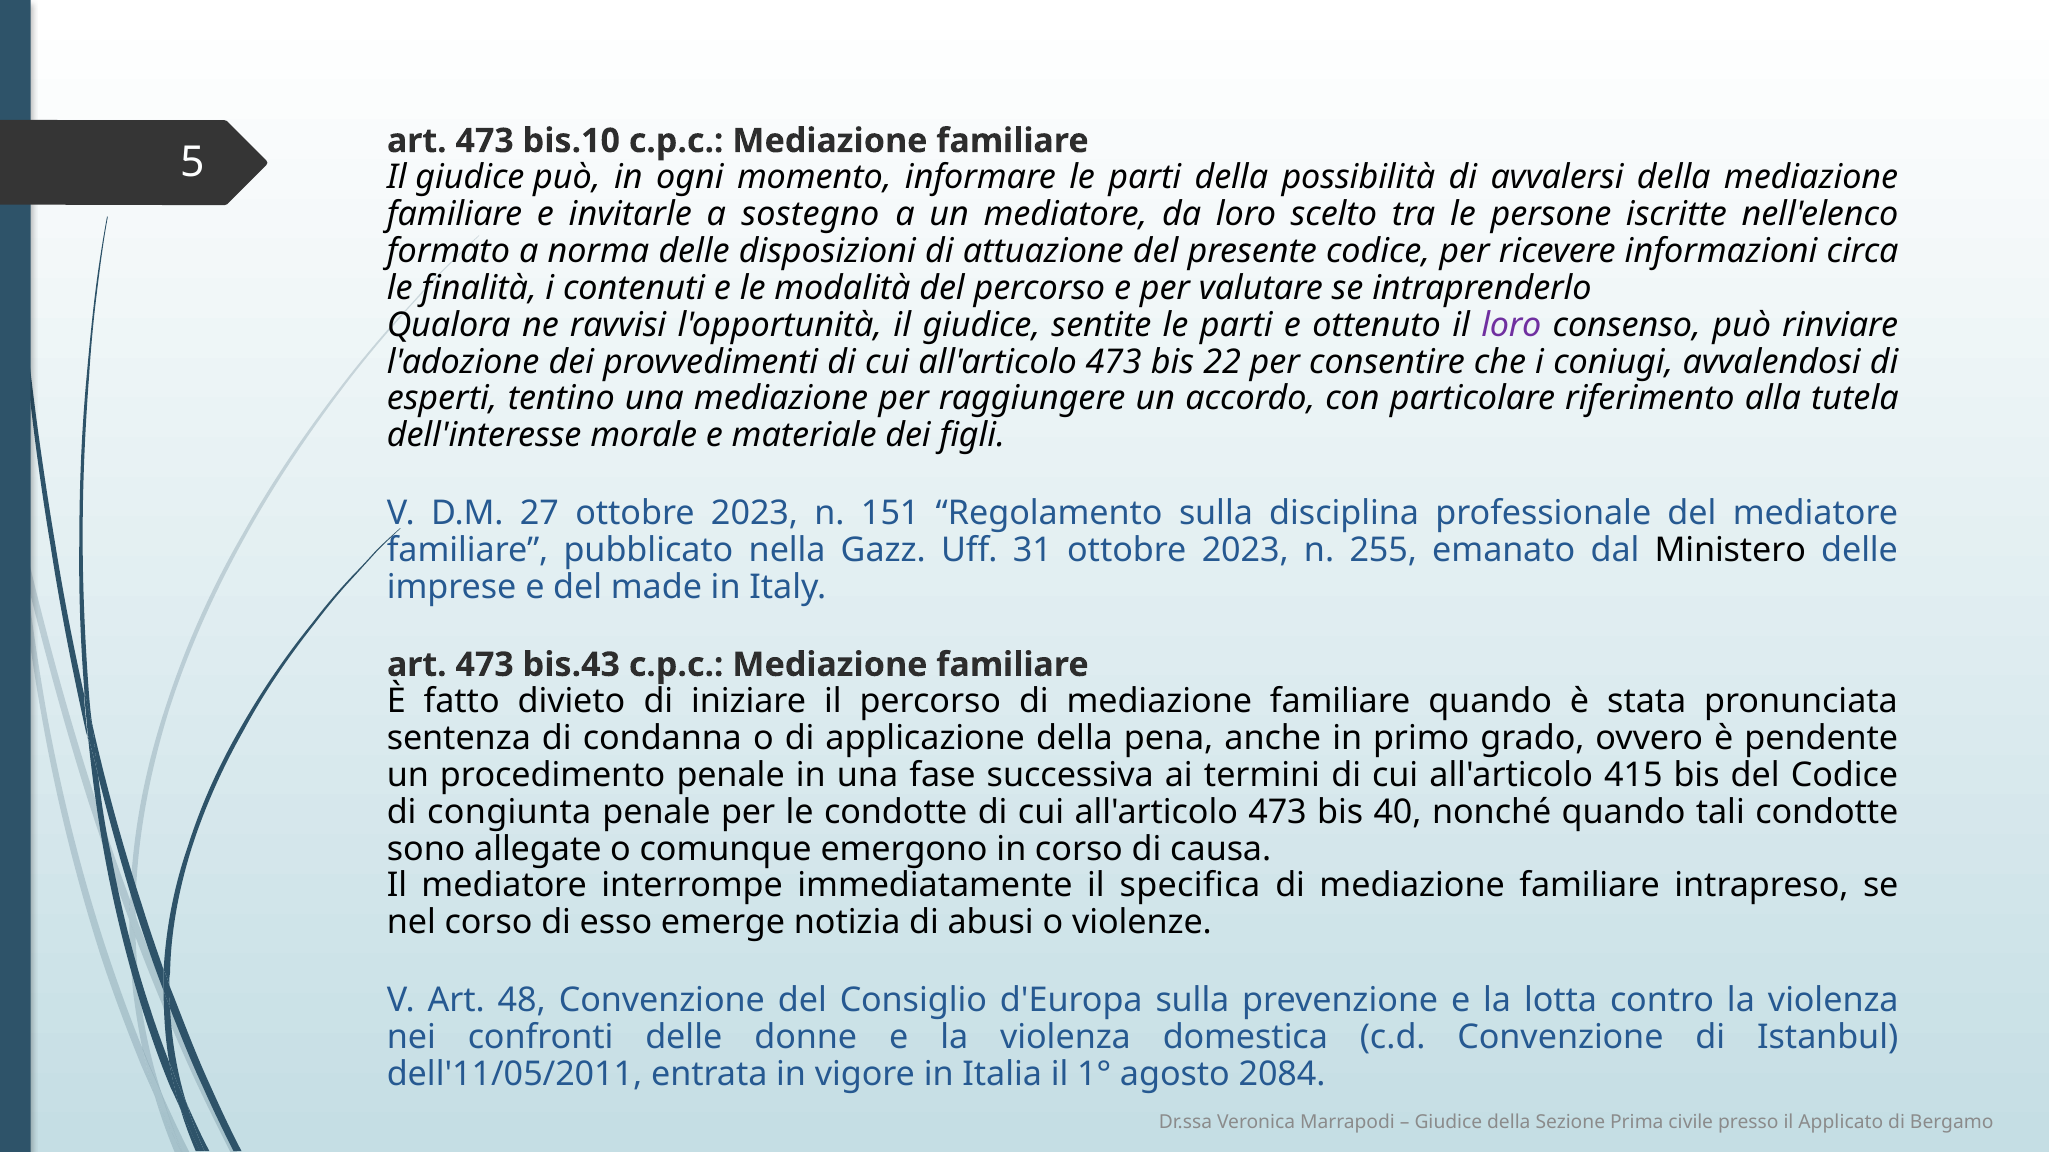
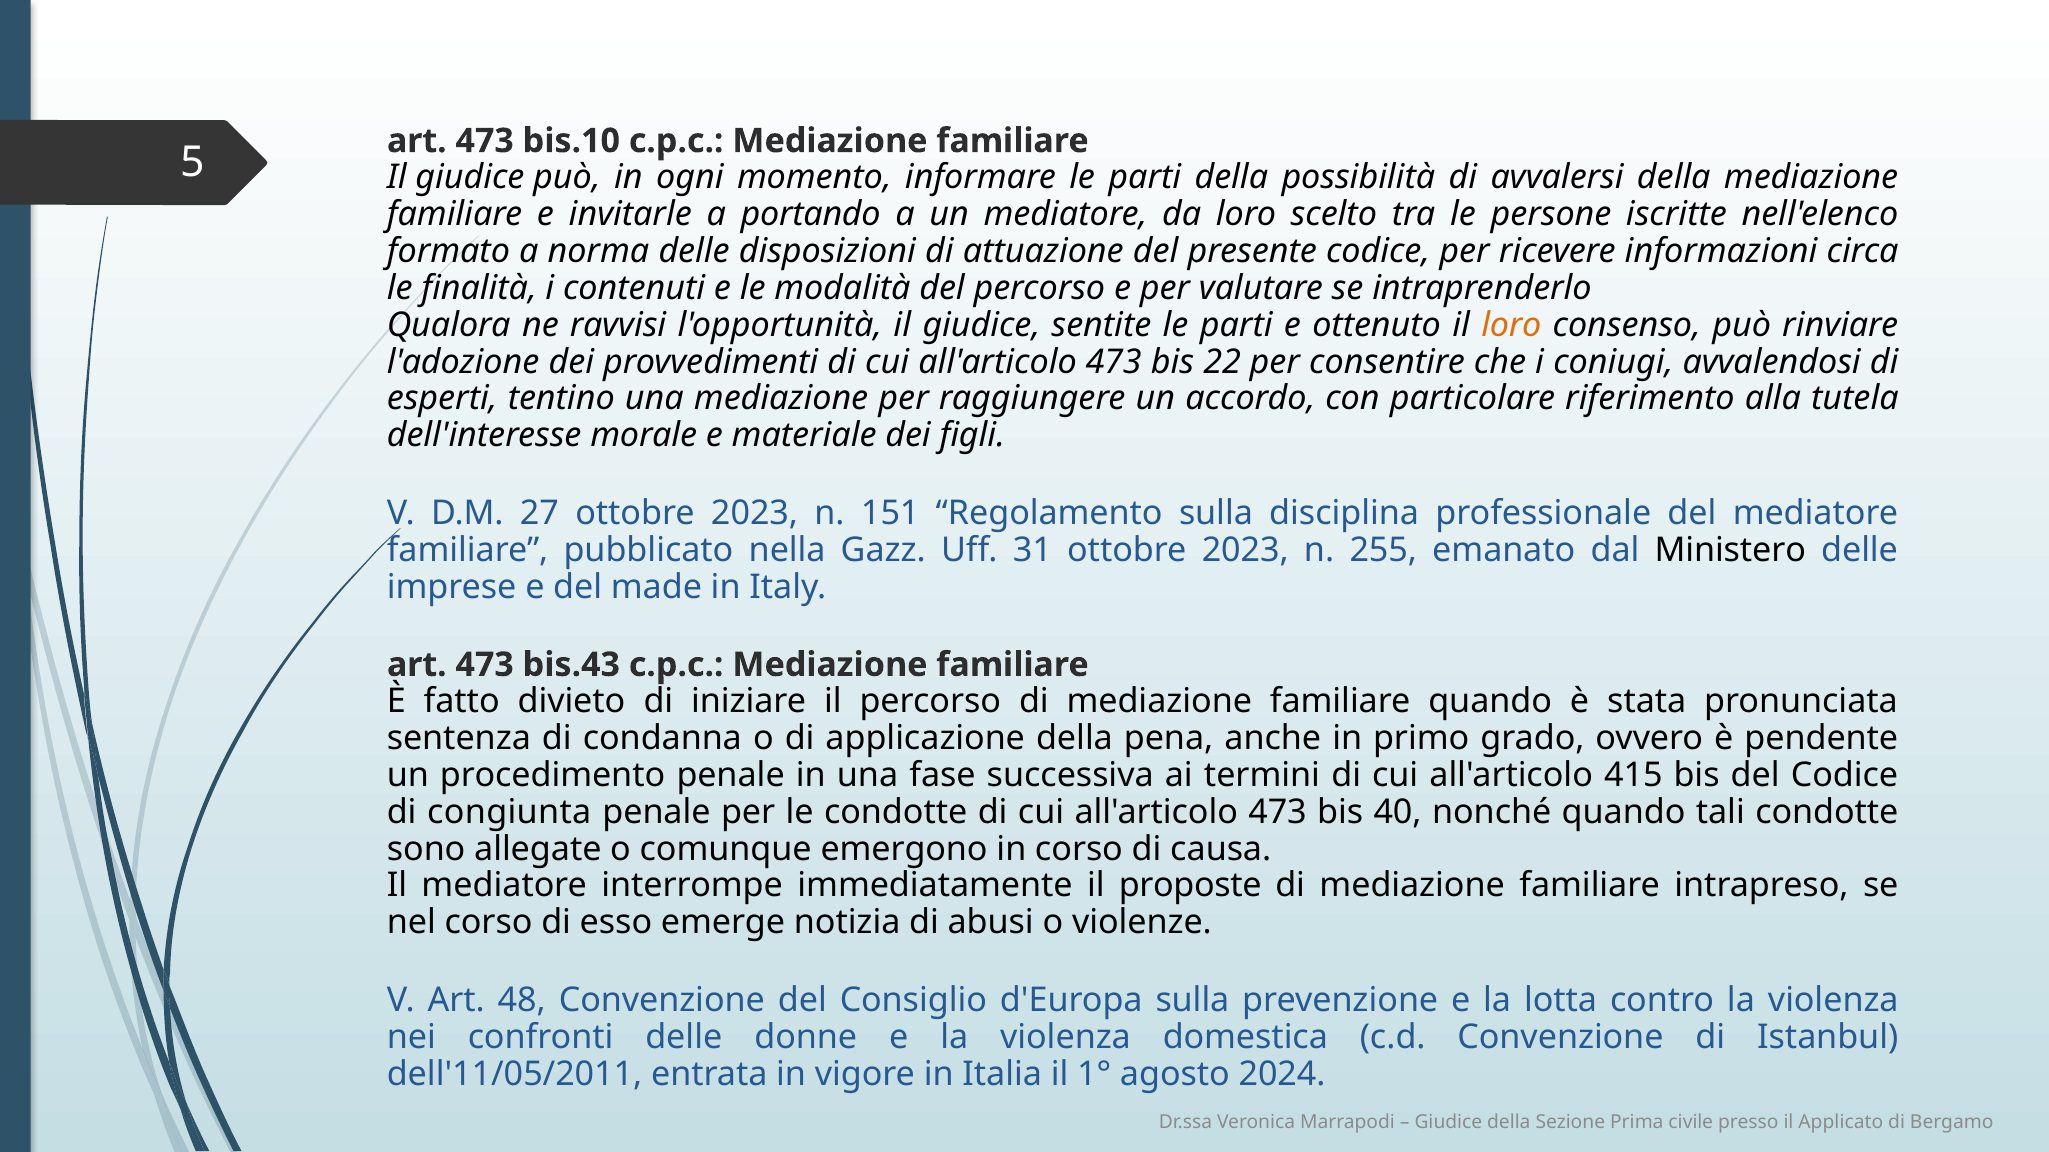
sostegno: sostegno -> portando
loro at (1511, 325) colour: purple -> orange
specifica: specifica -> proposte
2084: 2084 -> 2024
